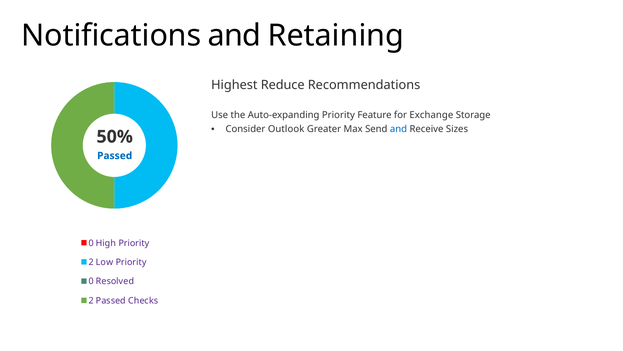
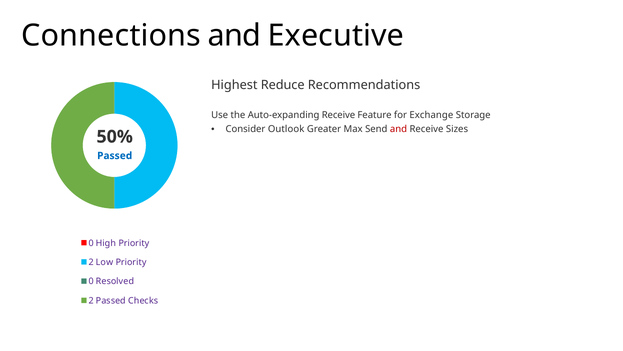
Notifications: Notifications -> Connections
Retaining: Retaining -> Executive
Auto-expanding Priority: Priority -> Receive
and at (398, 129) colour: blue -> red
